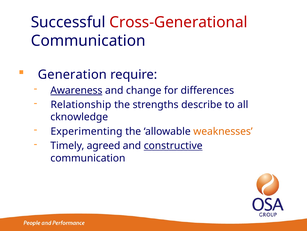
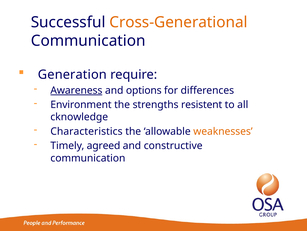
Cross-Generational colour: red -> orange
change: change -> options
Relationship: Relationship -> Environment
describe: describe -> resistent
Experimenting: Experimenting -> Characteristics
constructive underline: present -> none
